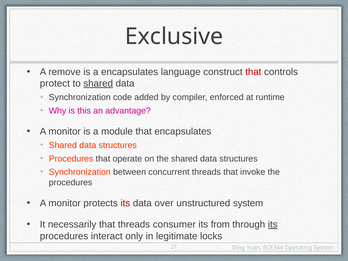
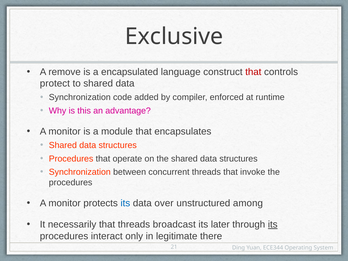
a encapsulates: encapsulates -> encapsulated
shared at (98, 83) underline: present -> none
its at (125, 203) colour: red -> blue
unstructured system: system -> among
consumer: consumer -> broadcast
from: from -> later
locks: locks -> there
